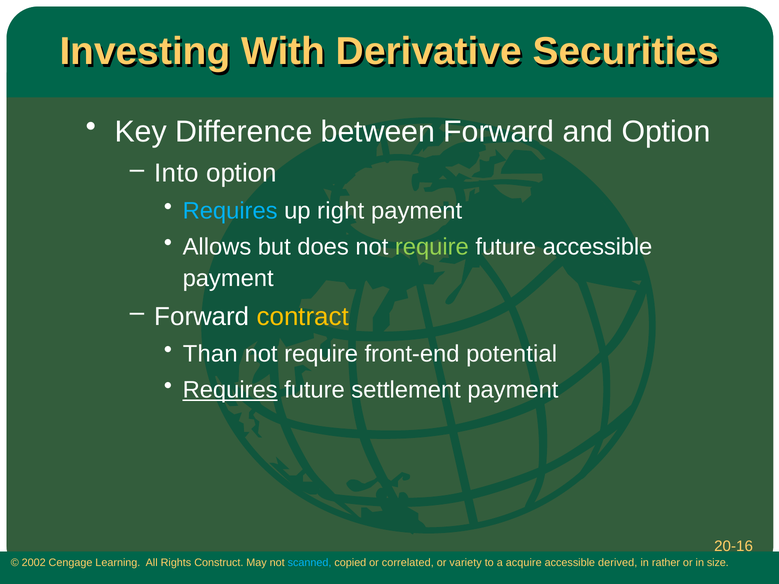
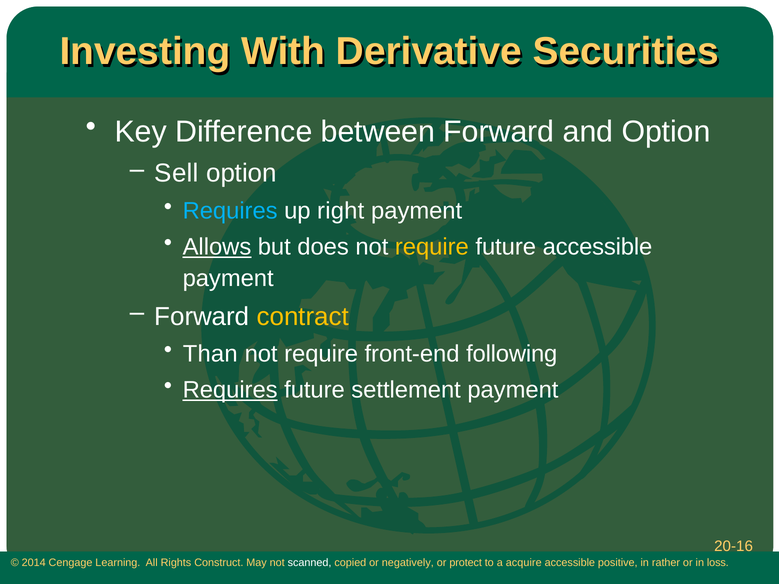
Into: Into -> Sell
Allows underline: none -> present
require at (432, 247) colour: light green -> yellow
potential: potential -> following
2002: 2002 -> 2014
scanned colour: light blue -> white
correlated: correlated -> negatively
variety: variety -> protect
derived: derived -> positive
size: size -> loss
